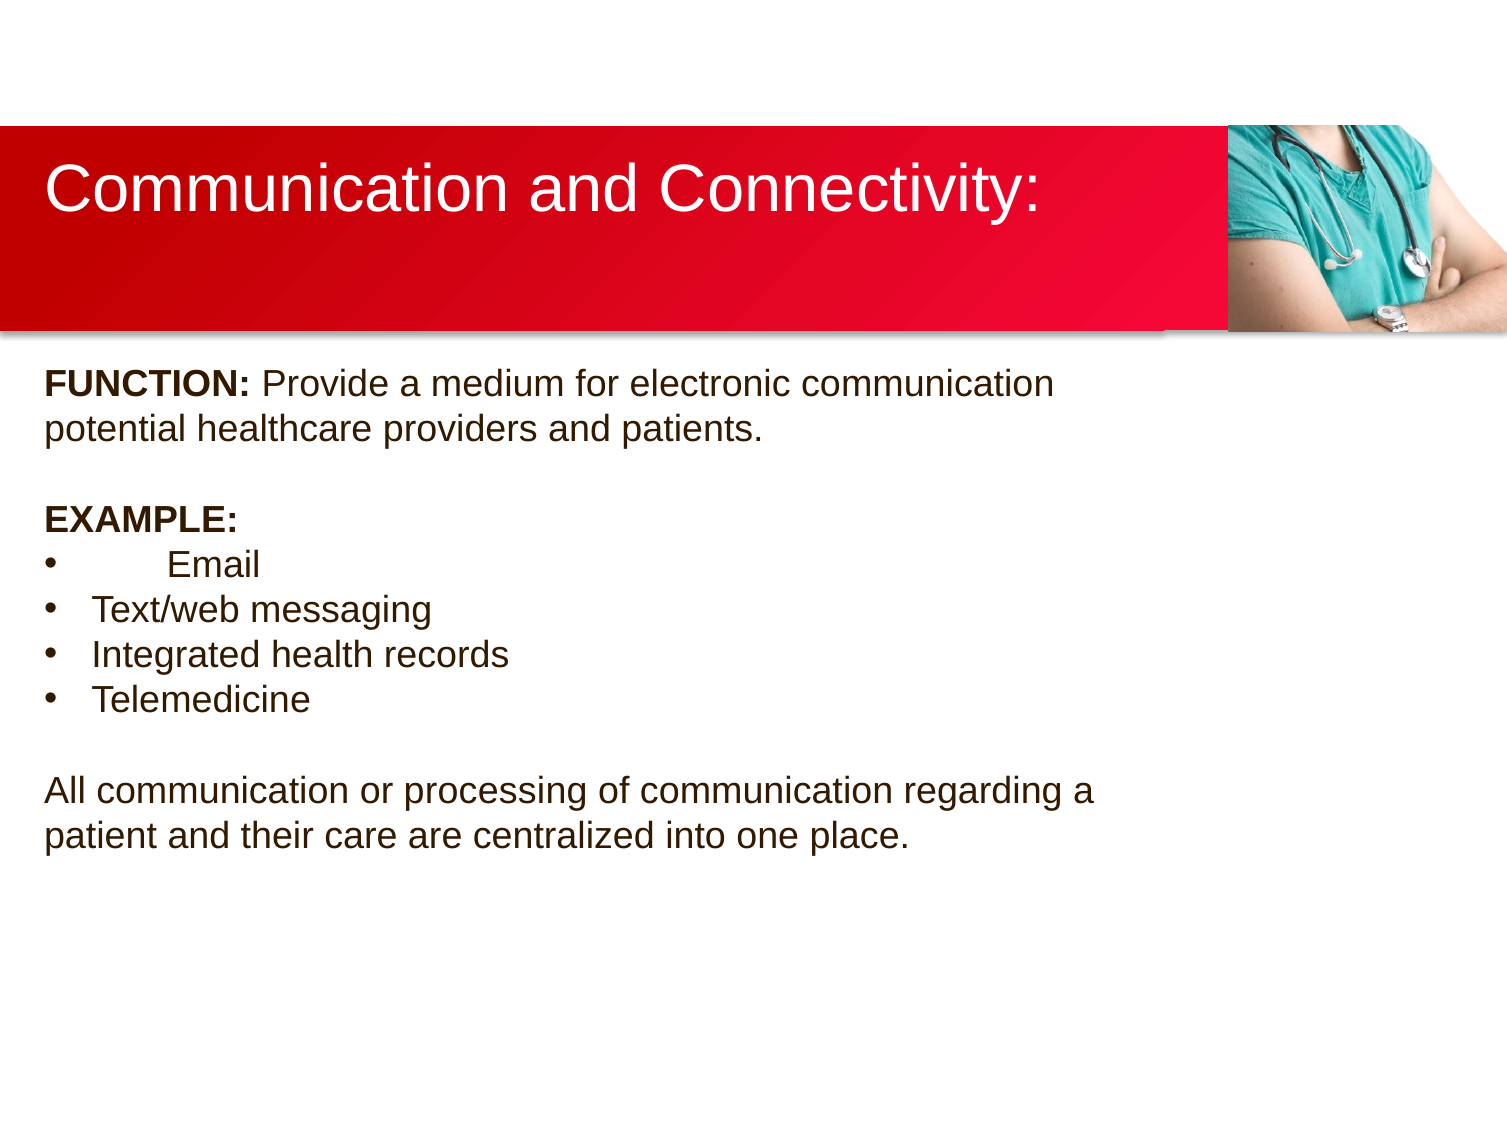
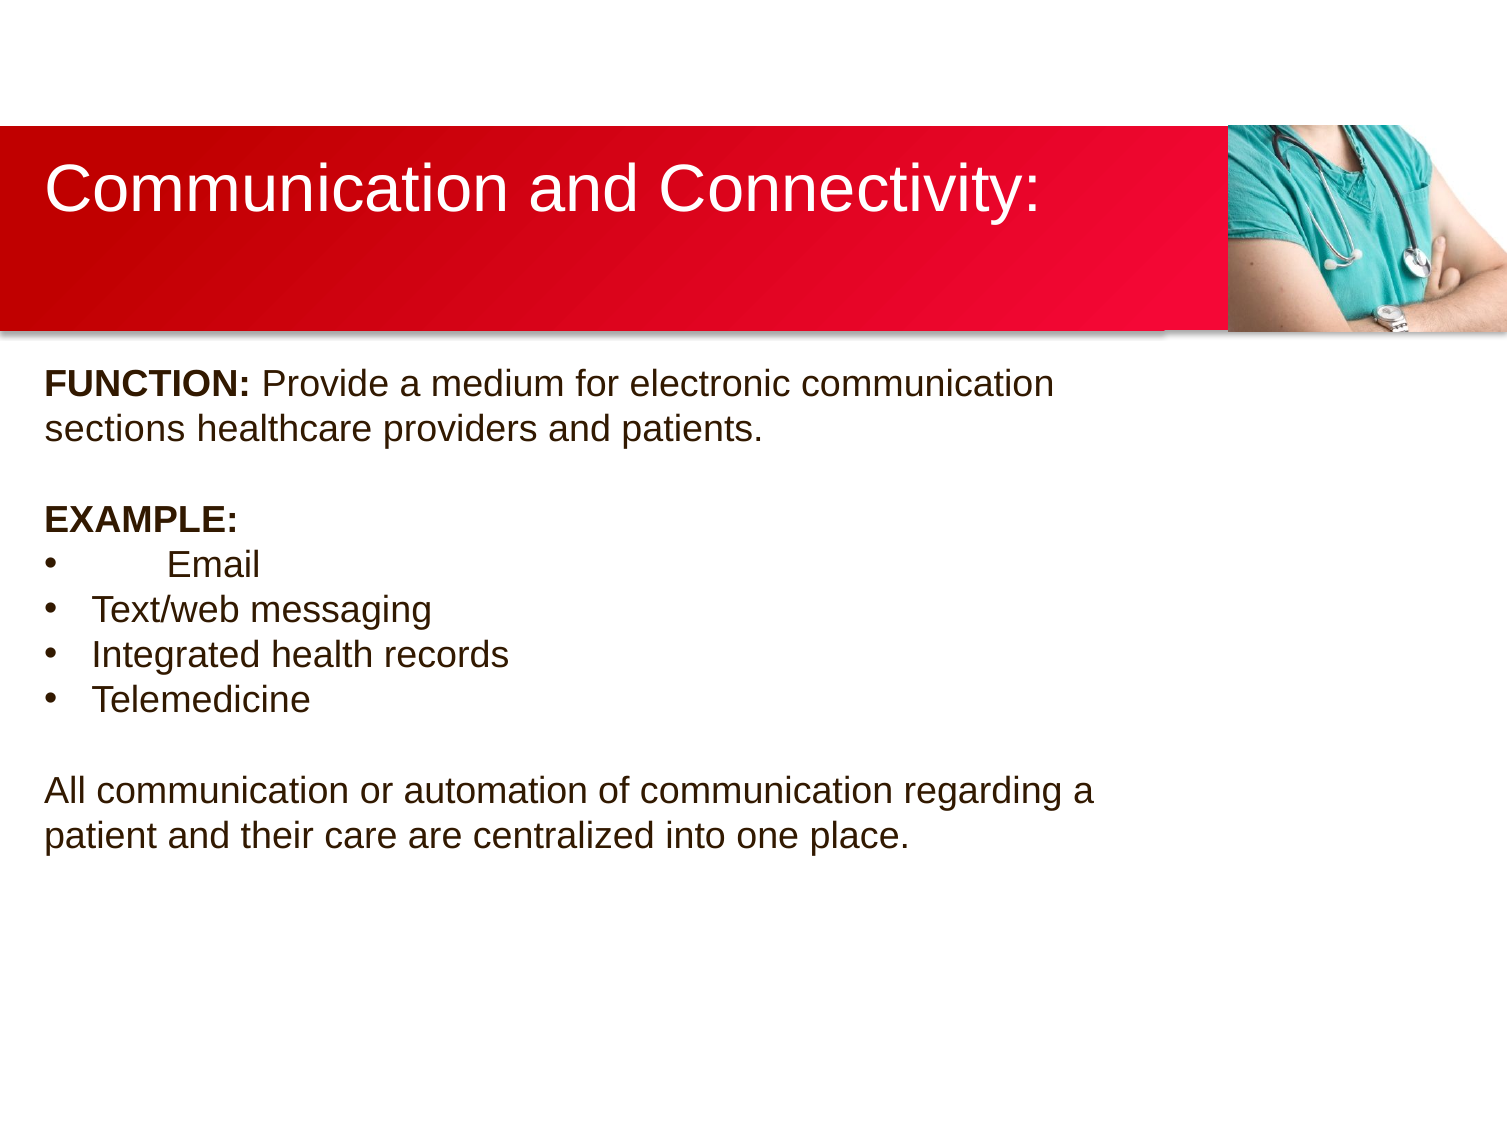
potential: potential -> sections
processing: processing -> automation
